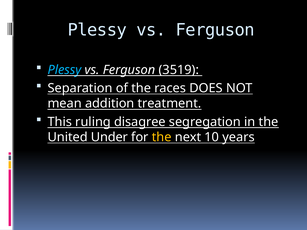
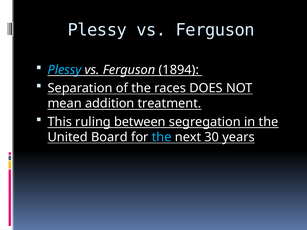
3519: 3519 -> 1894
disagree: disagree -> between
Under: Under -> Board
the at (162, 137) colour: yellow -> light blue
10: 10 -> 30
